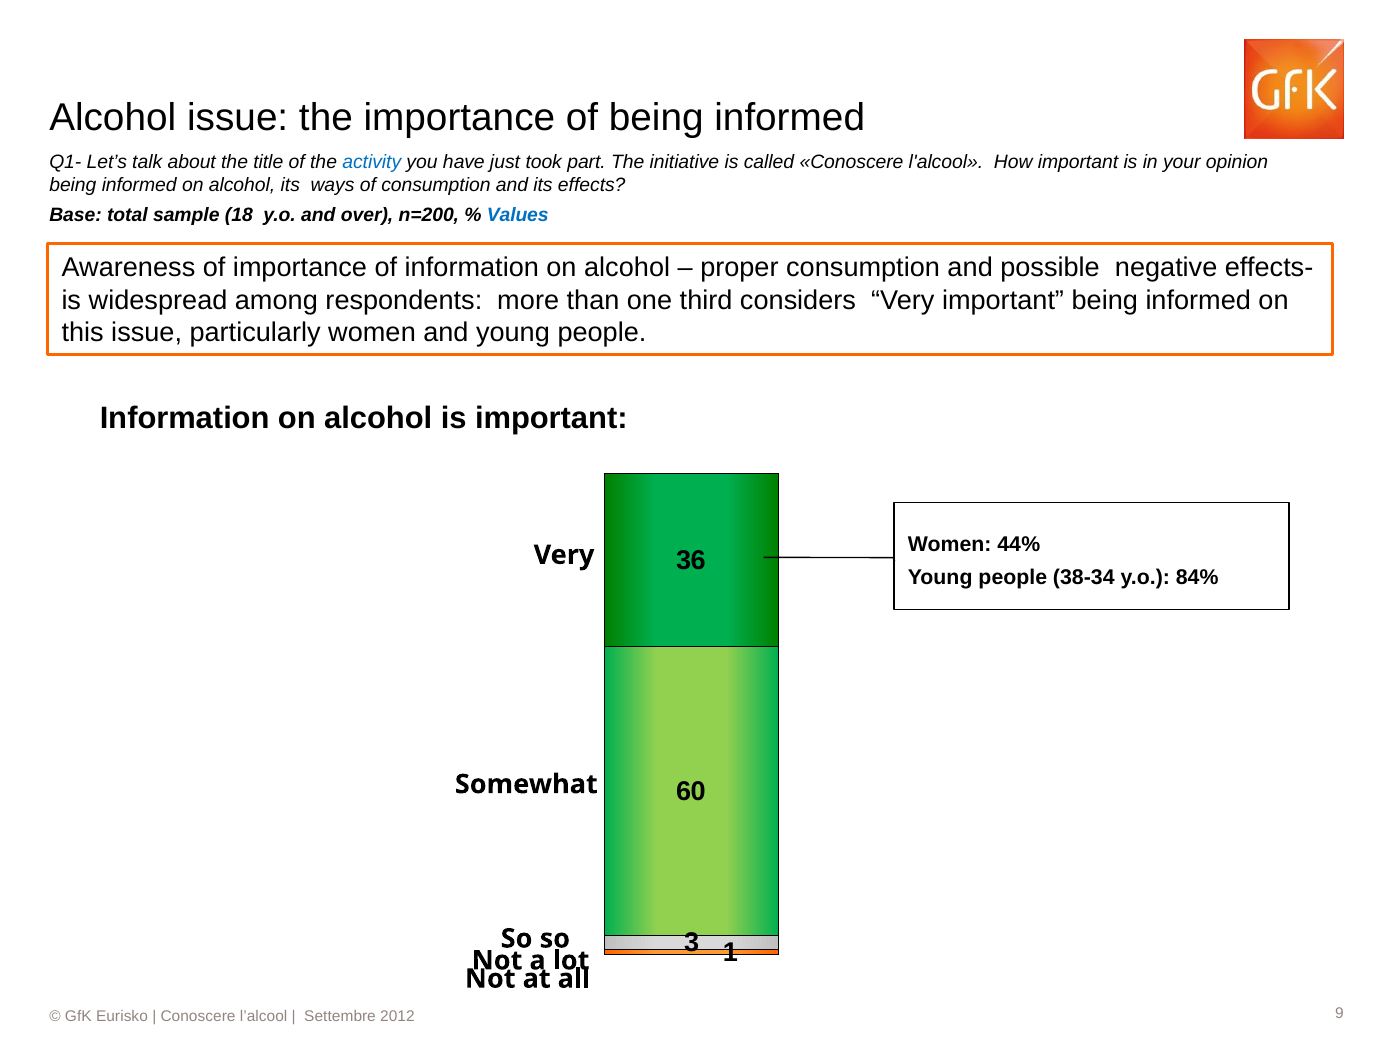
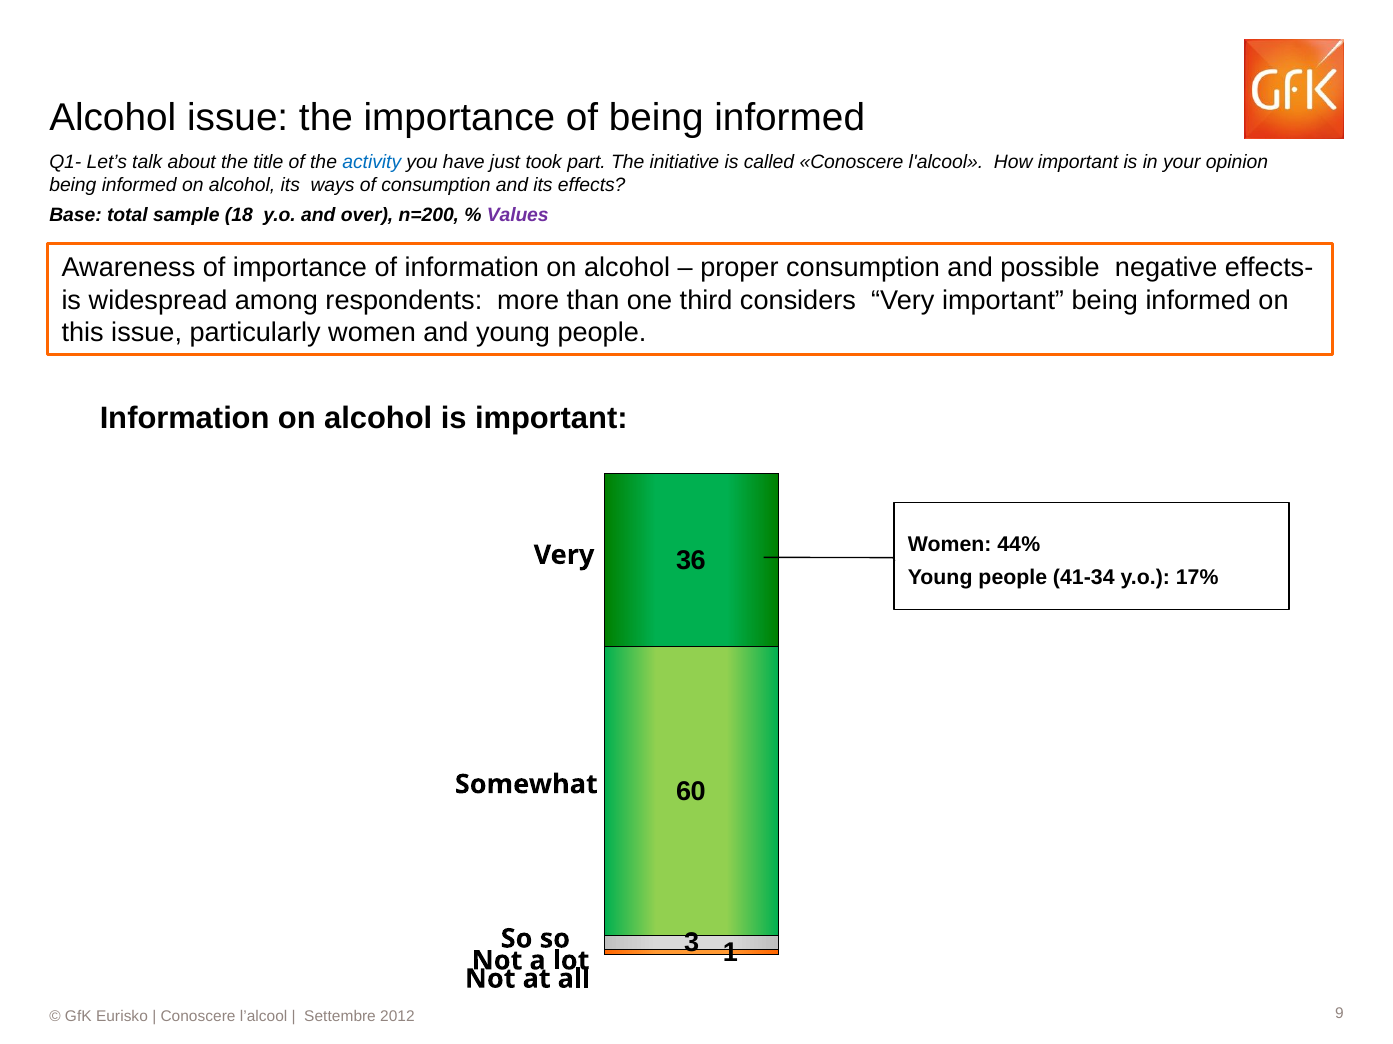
Values colour: blue -> purple
38-34: 38-34 -> 41-34
84%: 84% -> 17%
